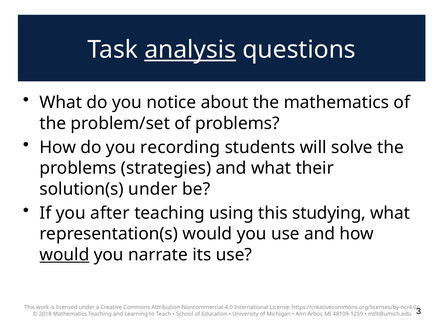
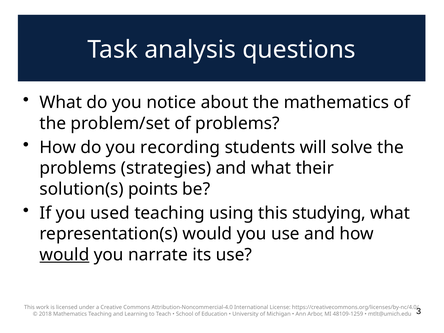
analysis underline: present -> none
solution(s under: under -> points
after: after -> used
